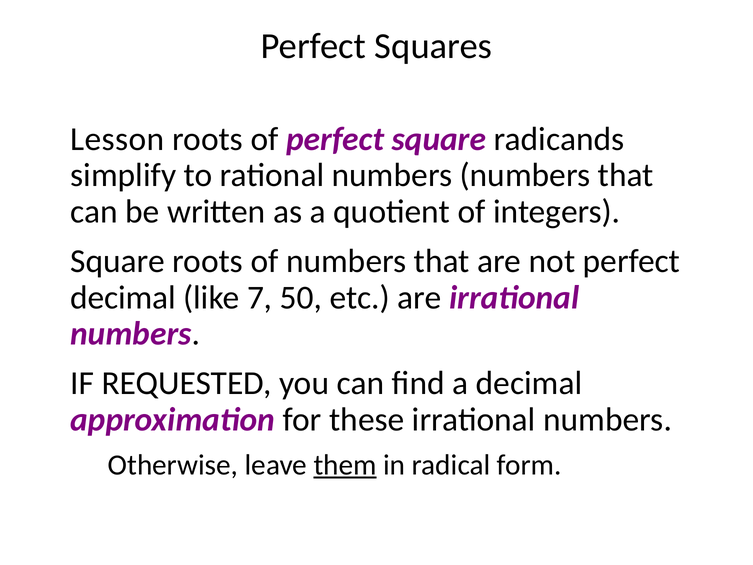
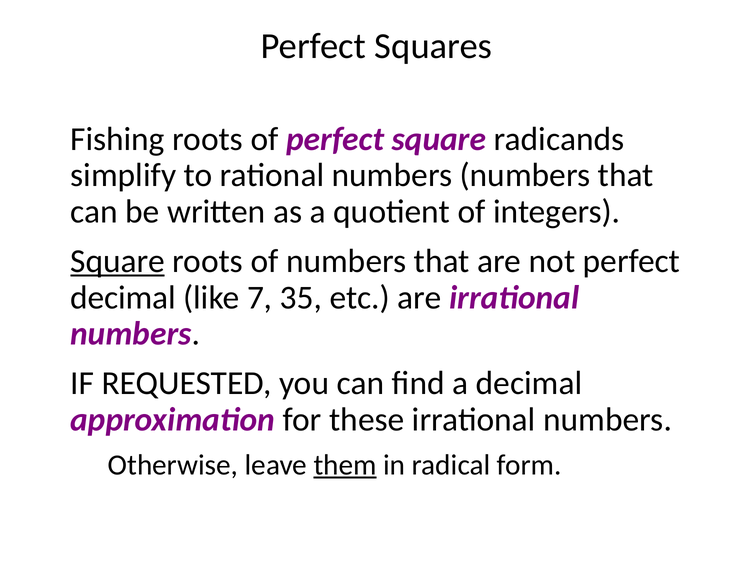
Lesson: Lesson -> Fishing
Square at (118, 261) underline: none -> present
50: 50 -> 35
